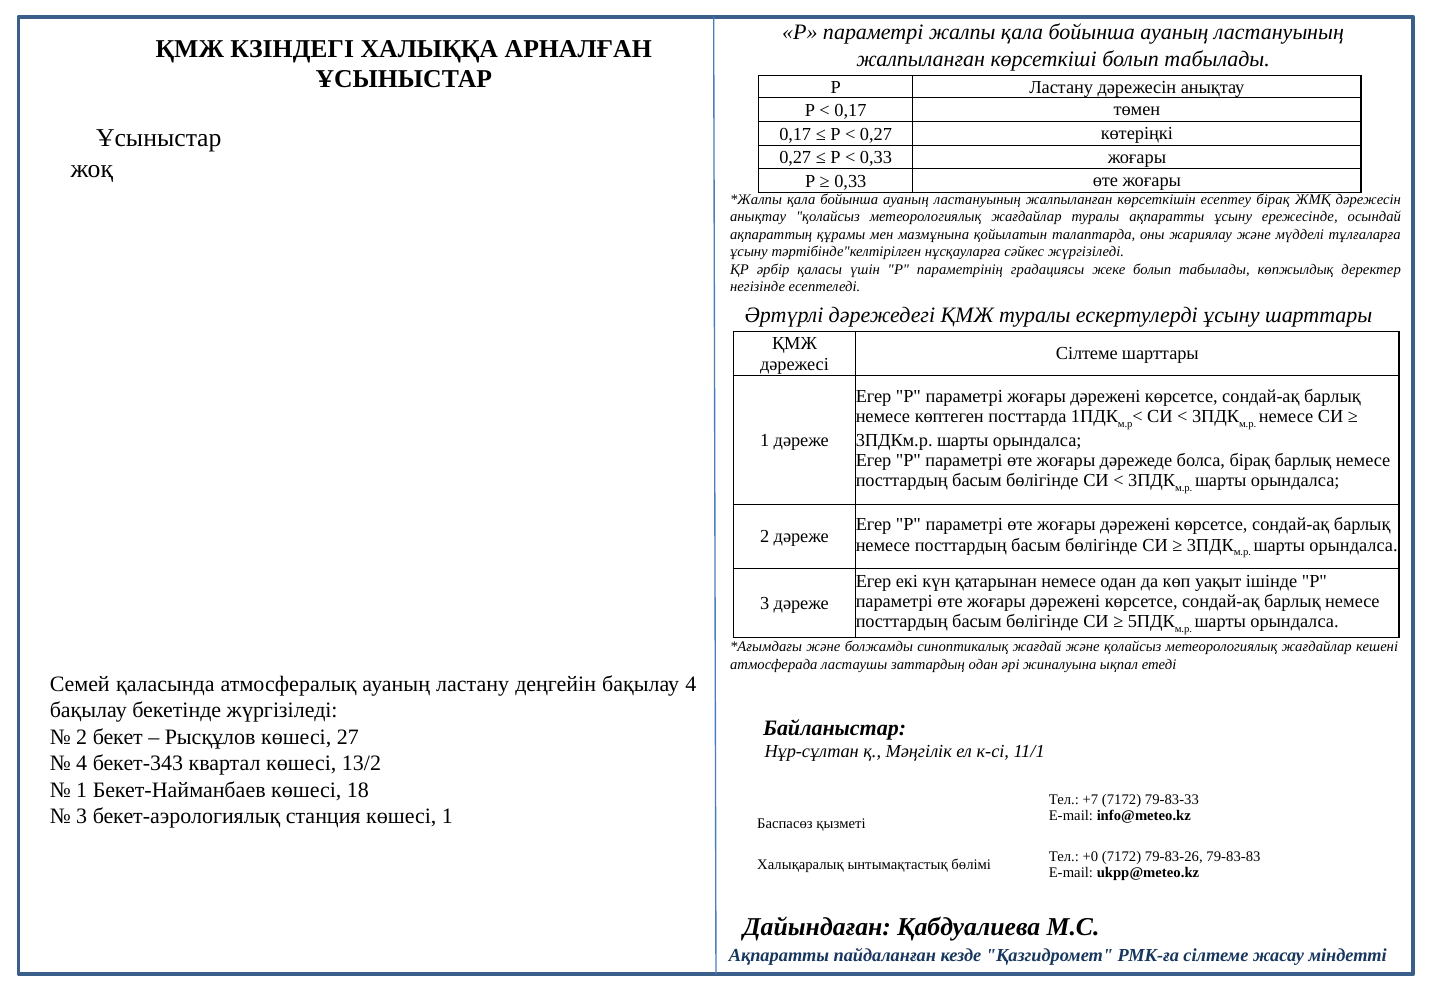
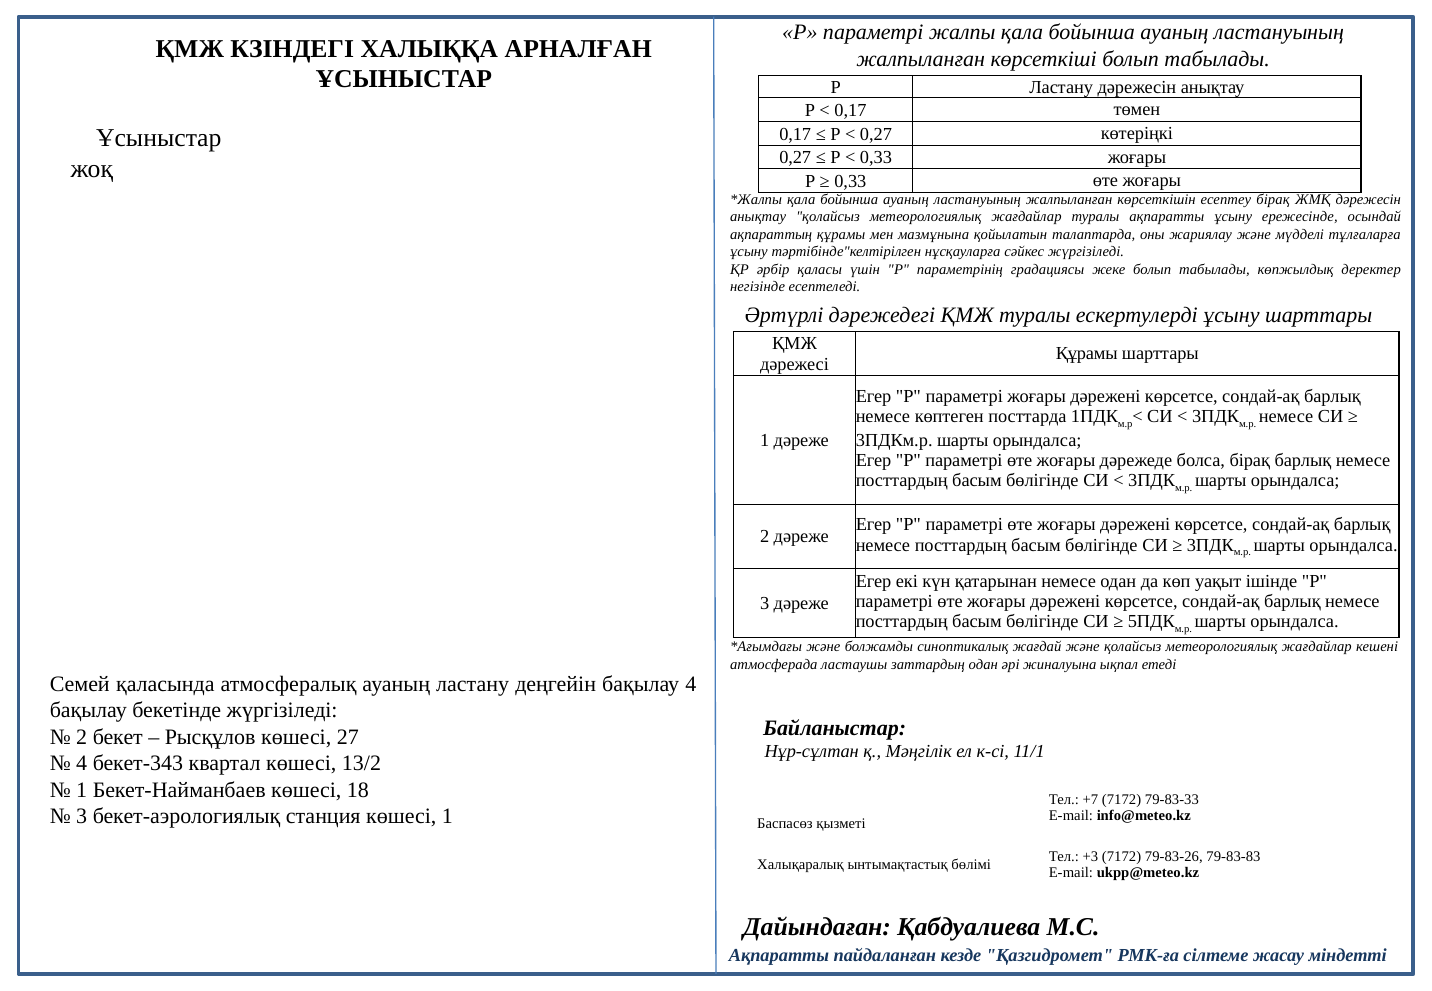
Сілтеме at (1087, 354): Сілтеме -> Құрамы
+0: +0 -> +3
